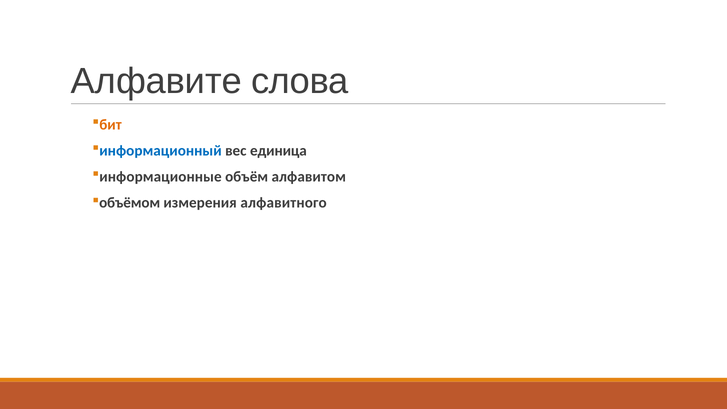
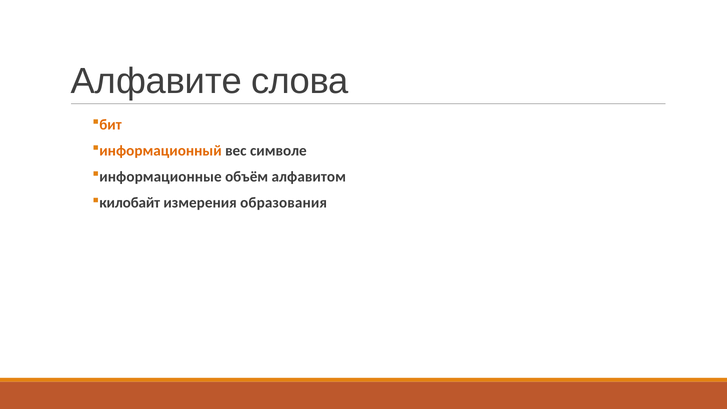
информационный colour: blue -> orange
единица: единица -> символе
объёмом: объёмом -> килобайт
алфавитного: алфавитного -> образования
